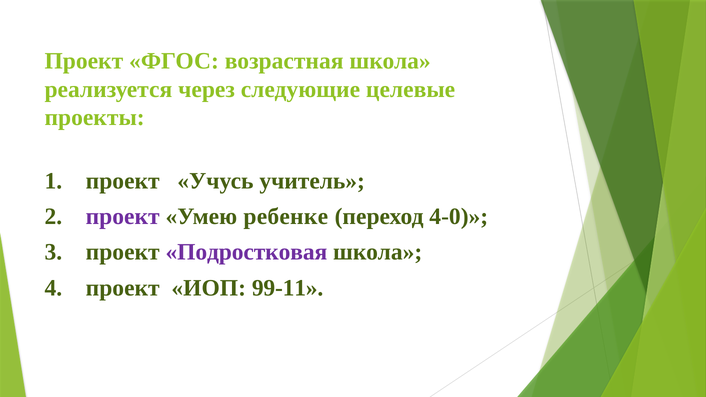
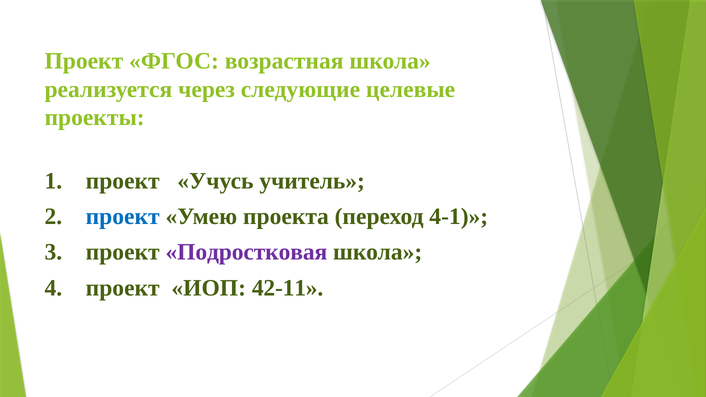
проект at (123, 217) colour: purple -> blue
ребенке: ребенке -> проекта
4-0: 4-0 -> 4-1
99-11: 99-11 -> 42-11
